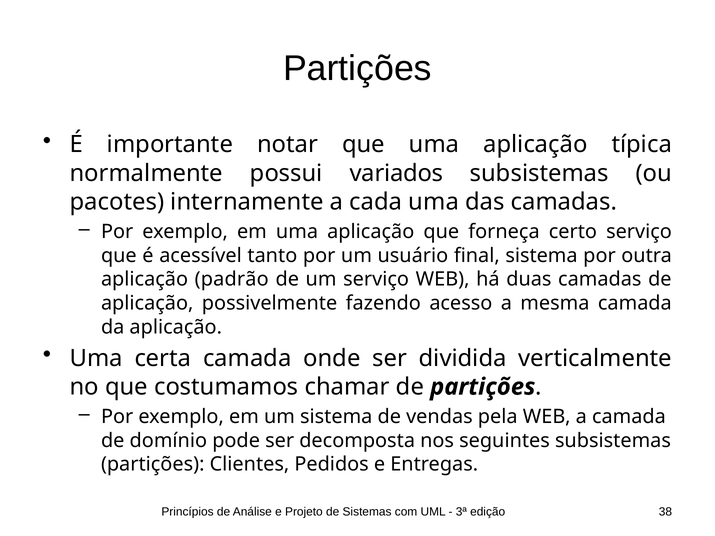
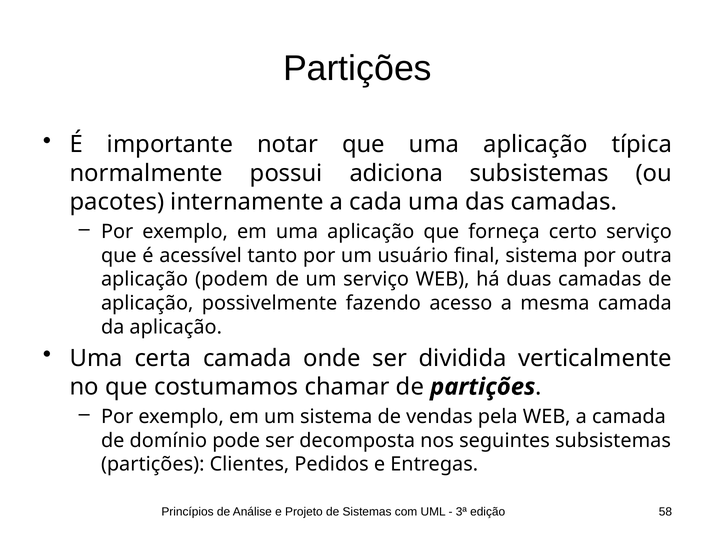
variados: variados -> adiciona
padrão: padrão -> podem
38: 38 -> 58
